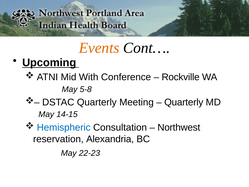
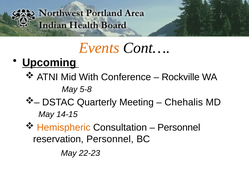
Quarterly at (184, 102): Quarterly -> Chehalis
Hemispheric colour: blue -> orange
Northwest at (179, 127): Northwest -> Personnel
reservation Alexandria: Alexandria -> Personnel
